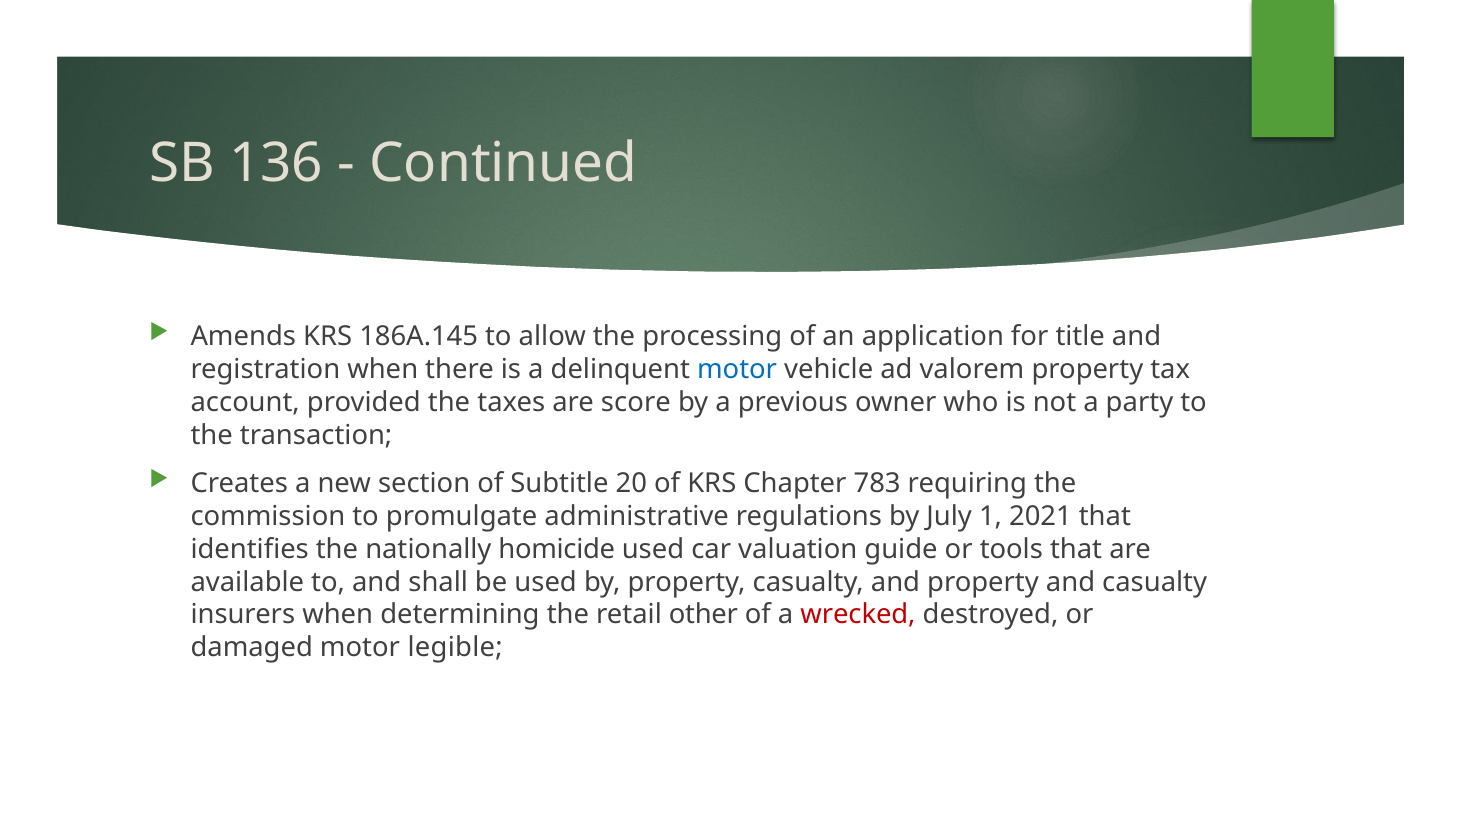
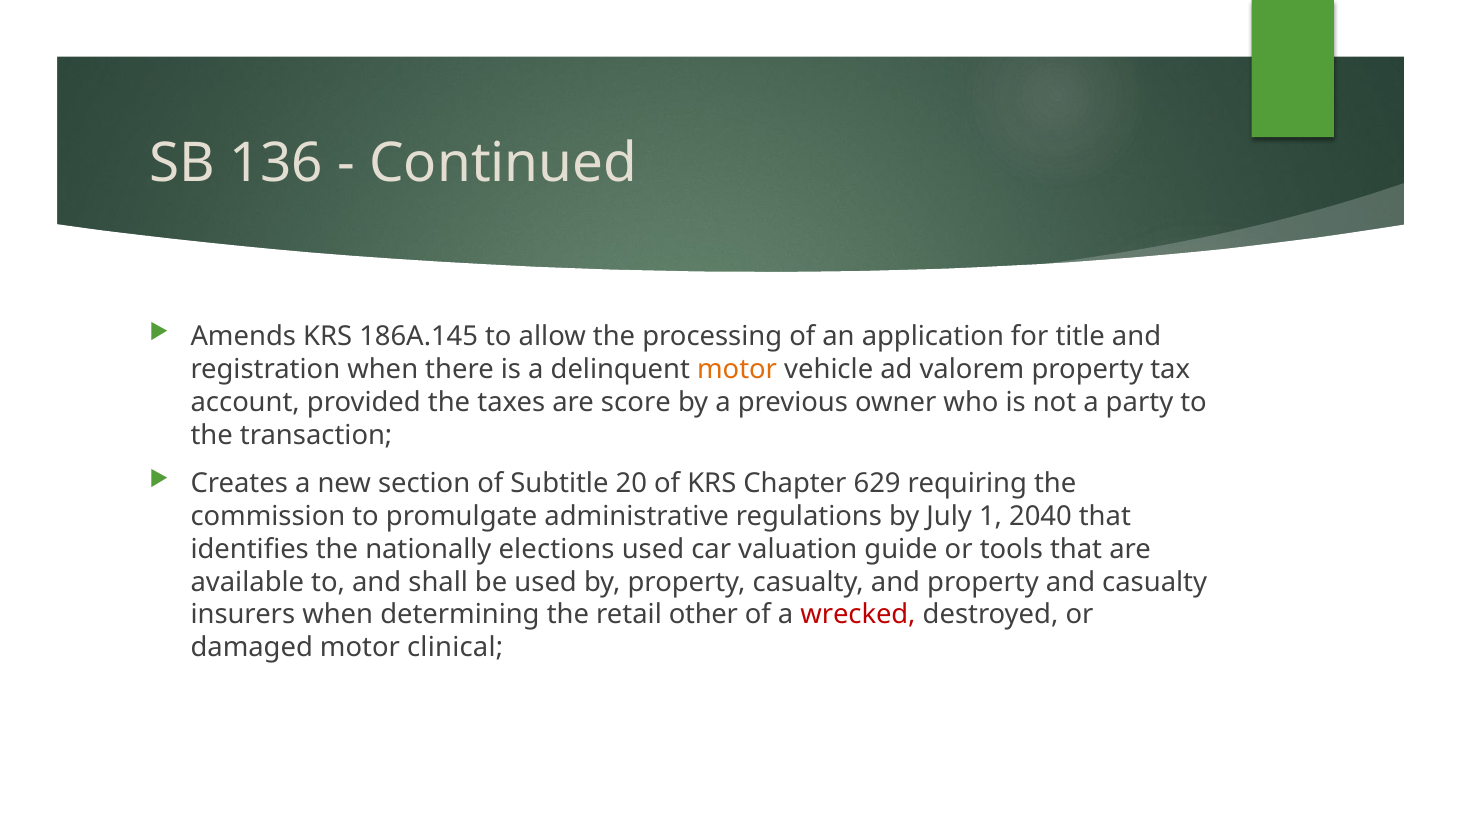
motor at (737, 369) colour: blue -> orange
783: 783 -> 629
2021: 2021 -> 2040
homicide: homicide -> elections
legible: legible -> clinical
